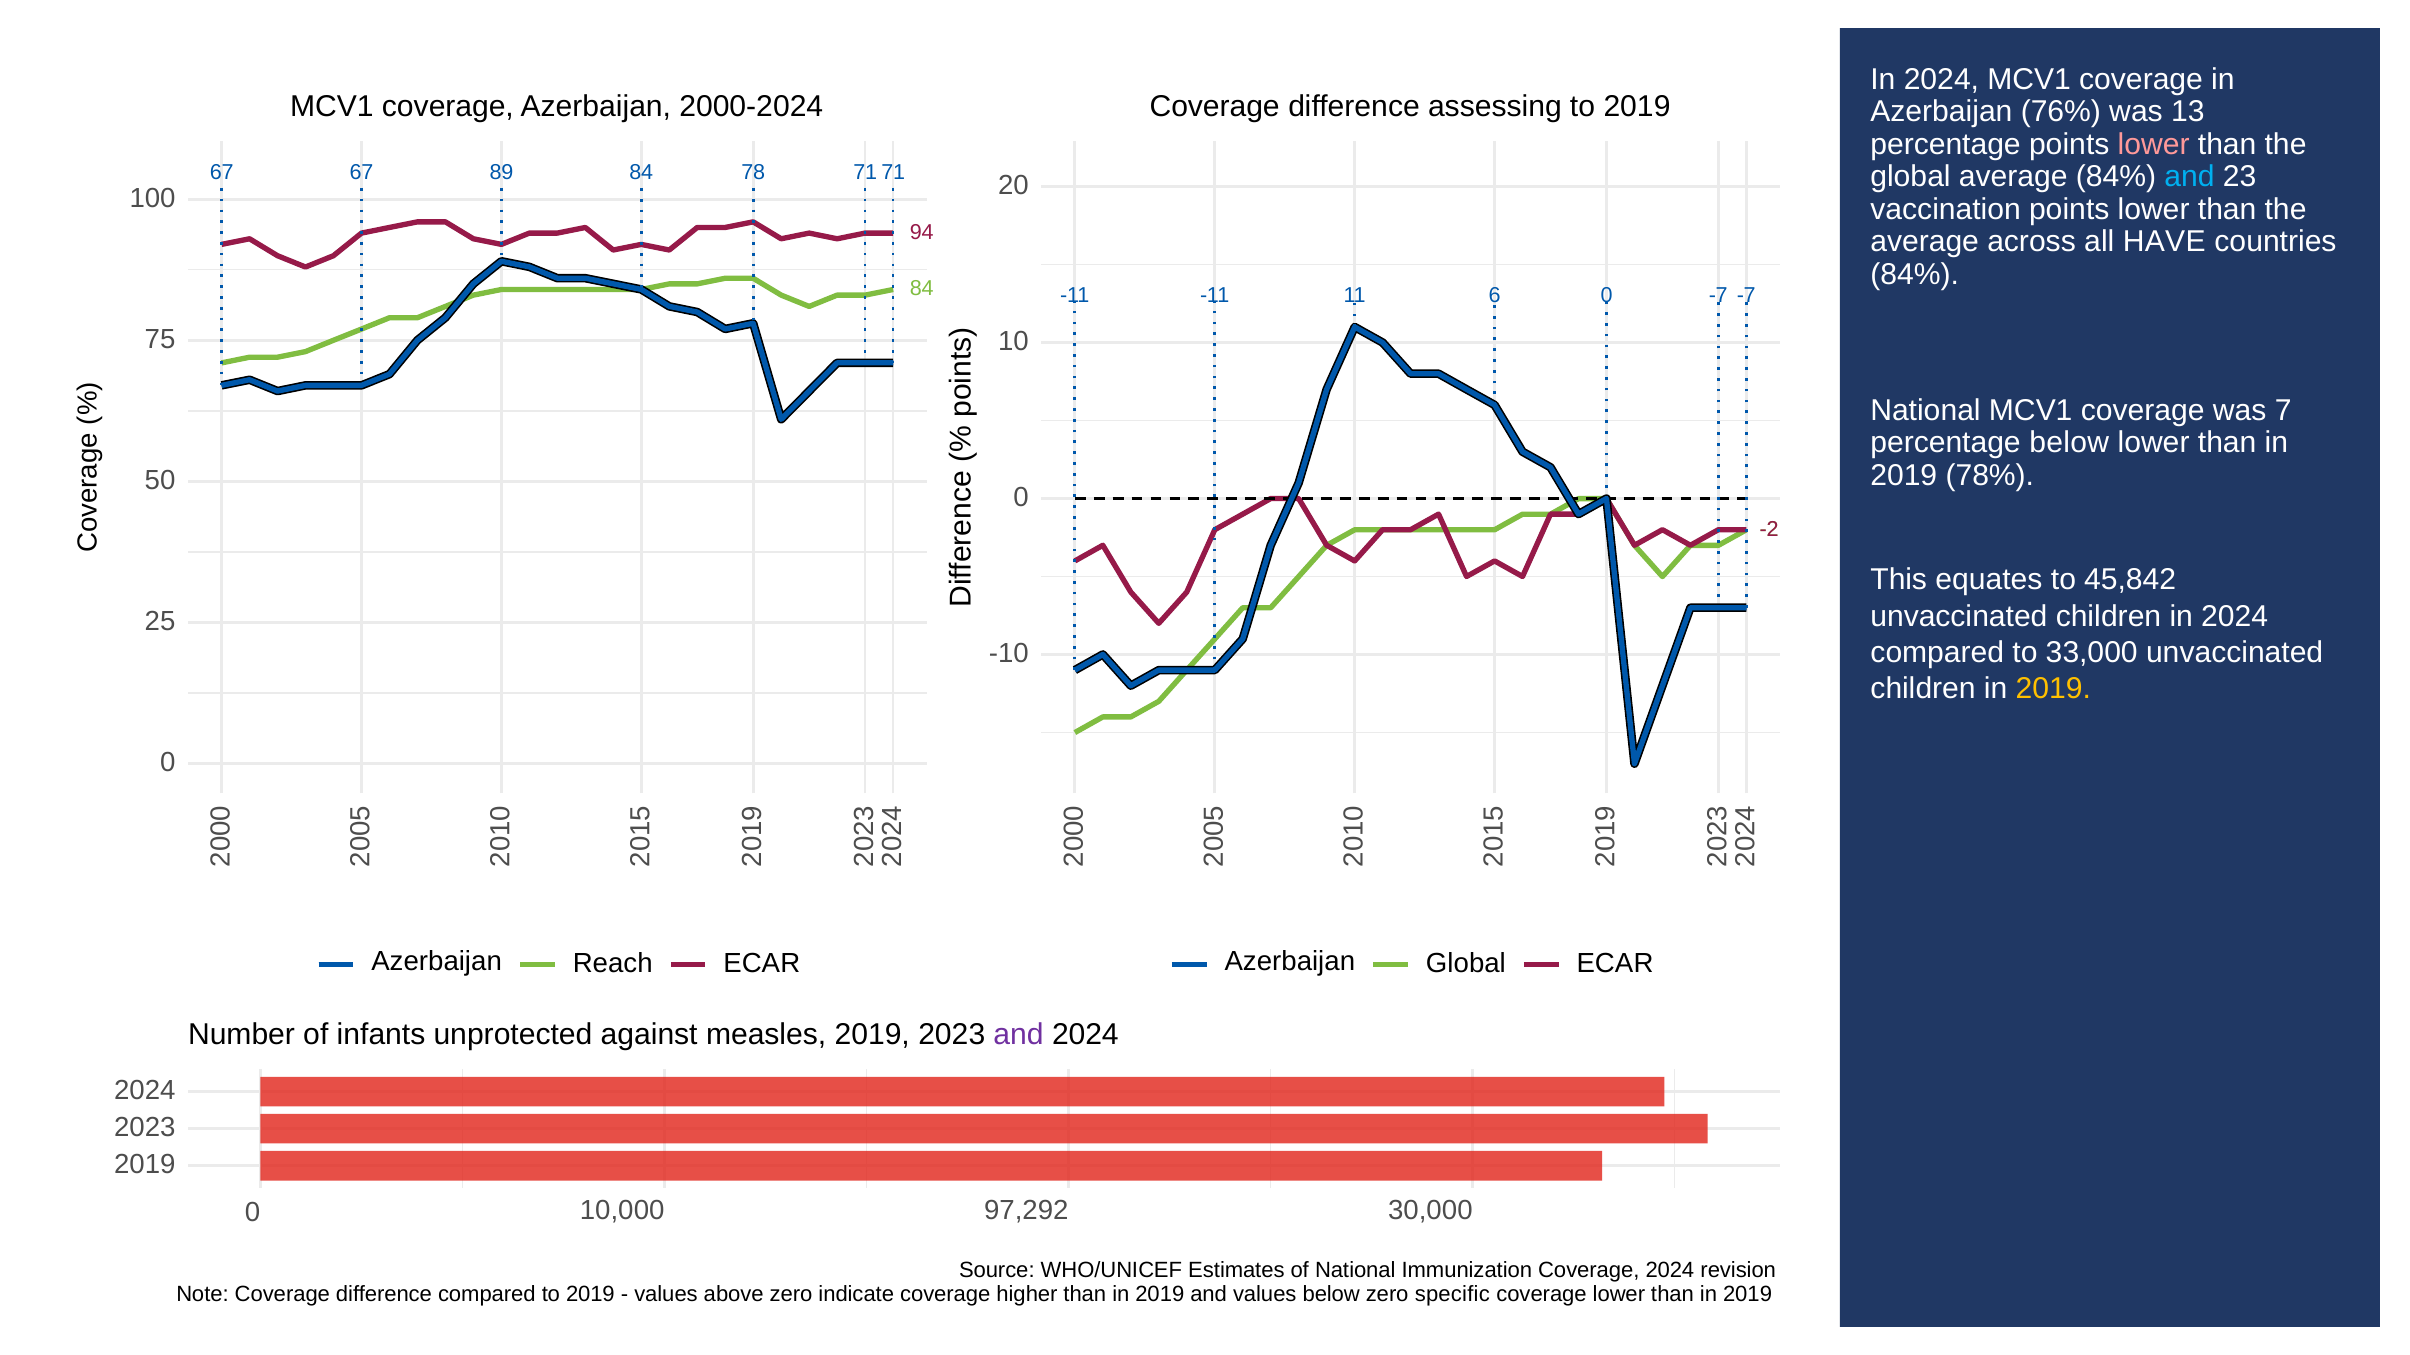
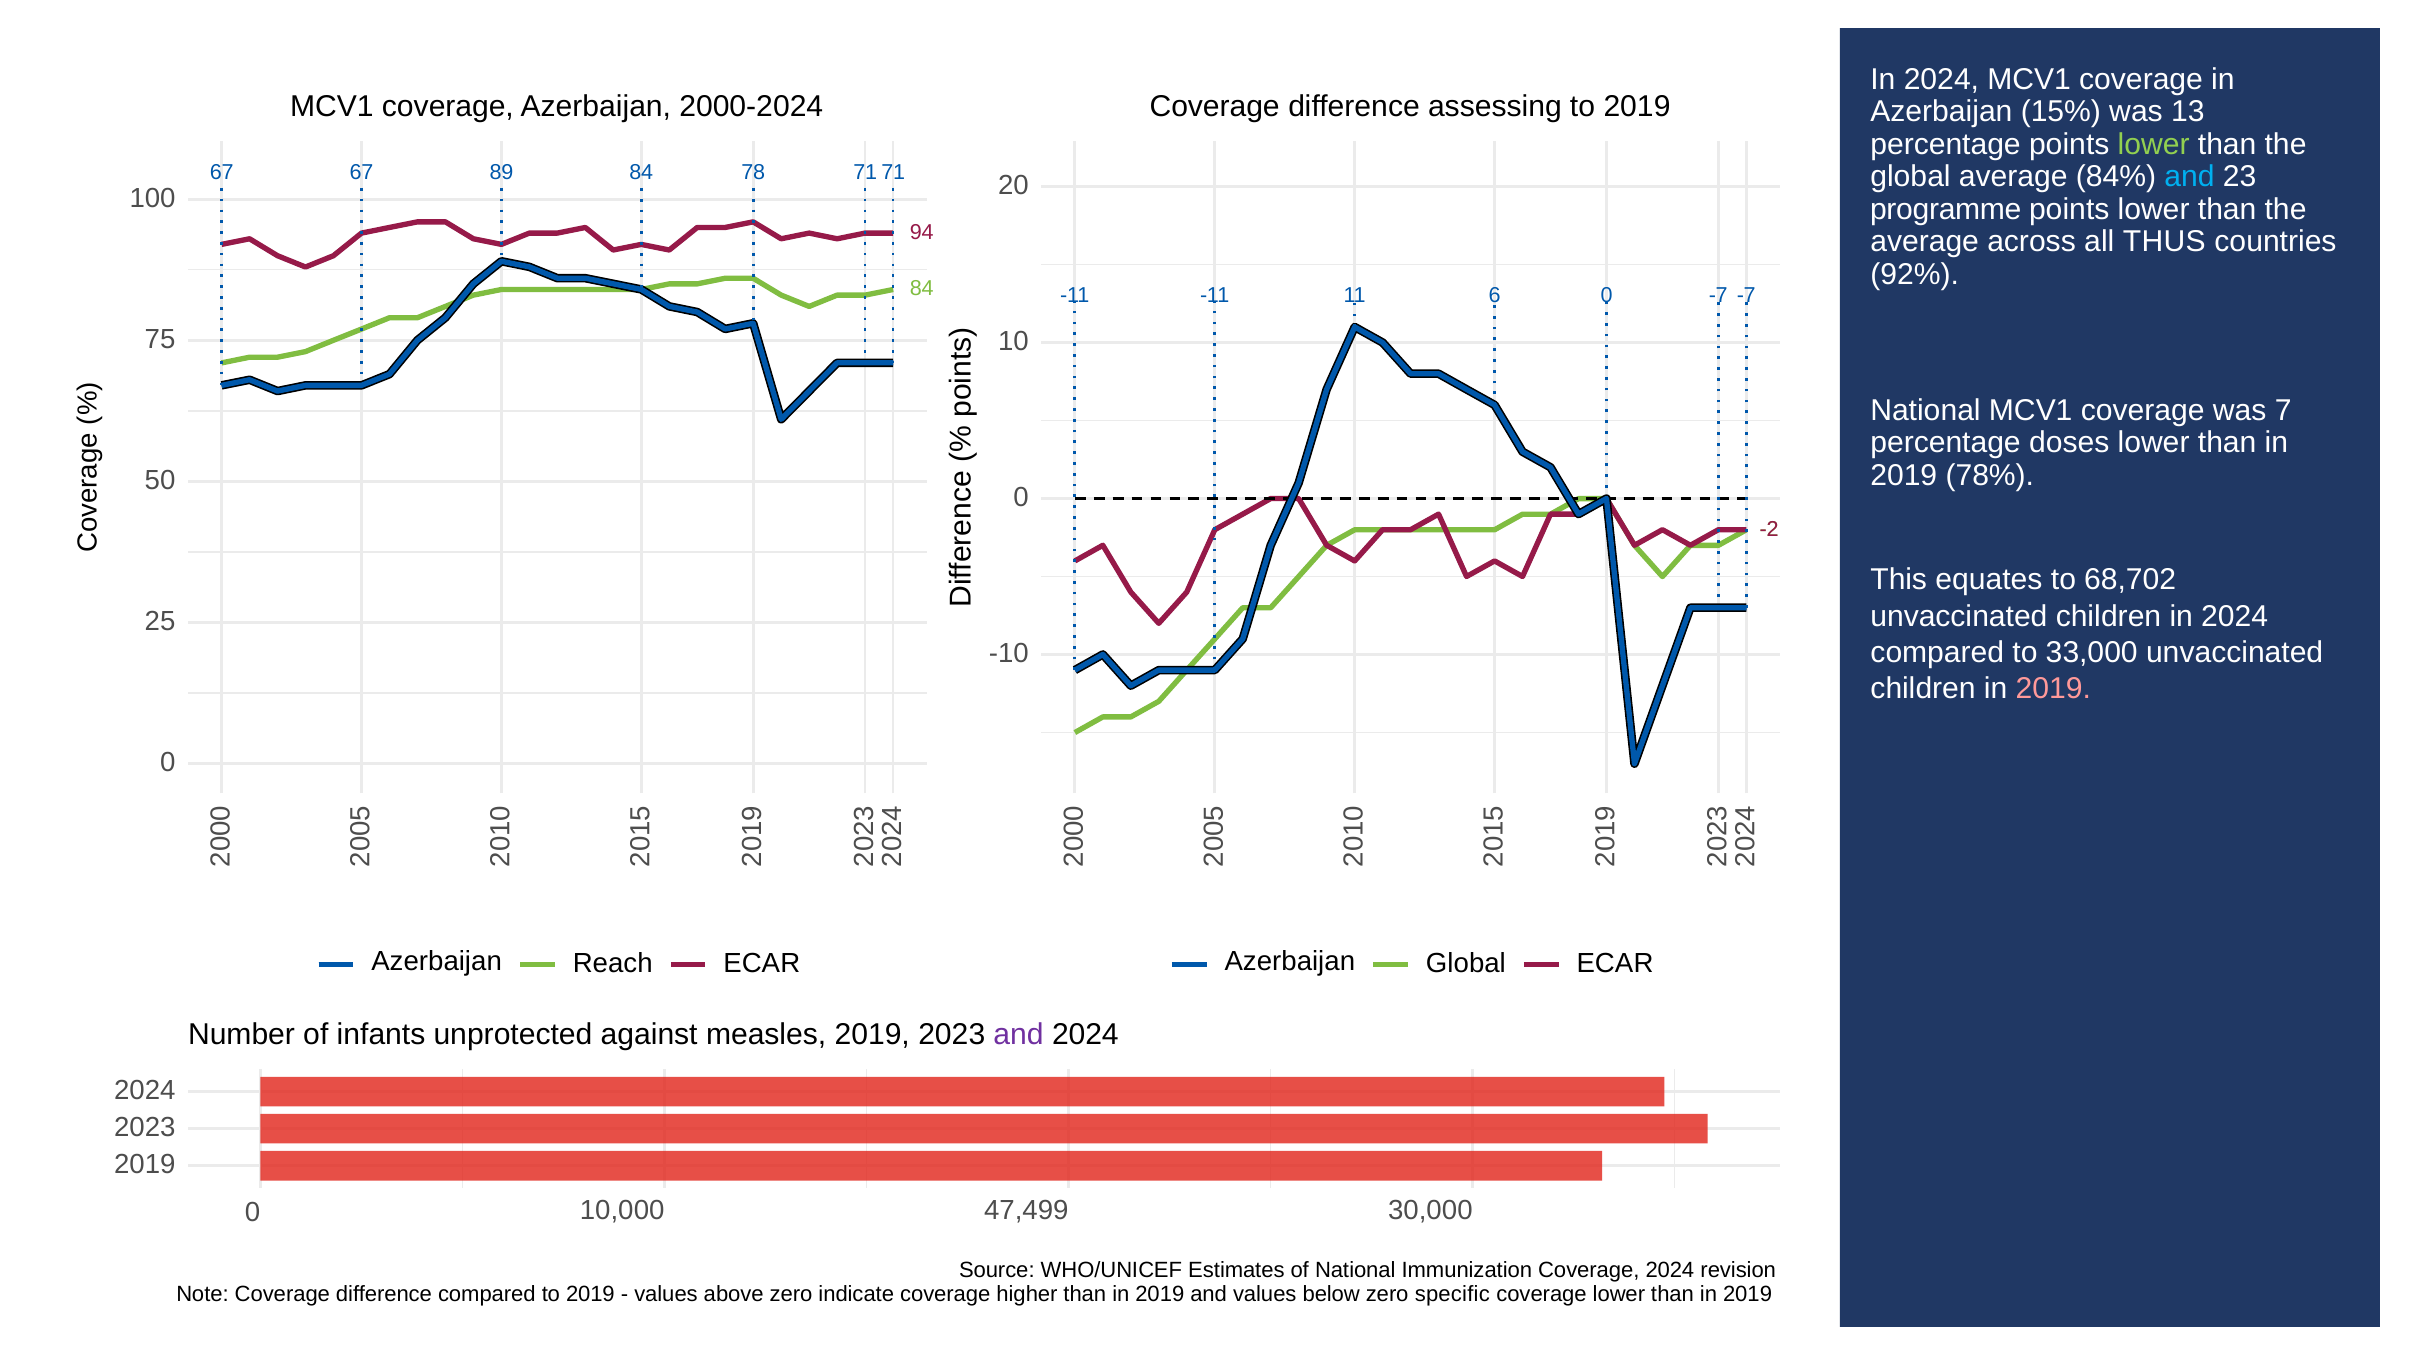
76%: 76% -> 15%
lower at (2154, 144) colour: pink -> light green
vaccination: vaccination -> programme
HAVE: HAVE -> THUS
84% at (1915, 274): 84% -> 92%
percentage below: below -> doses
45,842: 45,842 -> 68,702
2019 at (2053, 689) colour: yellow -> pink
97,292: 97,292 -> 47,499
